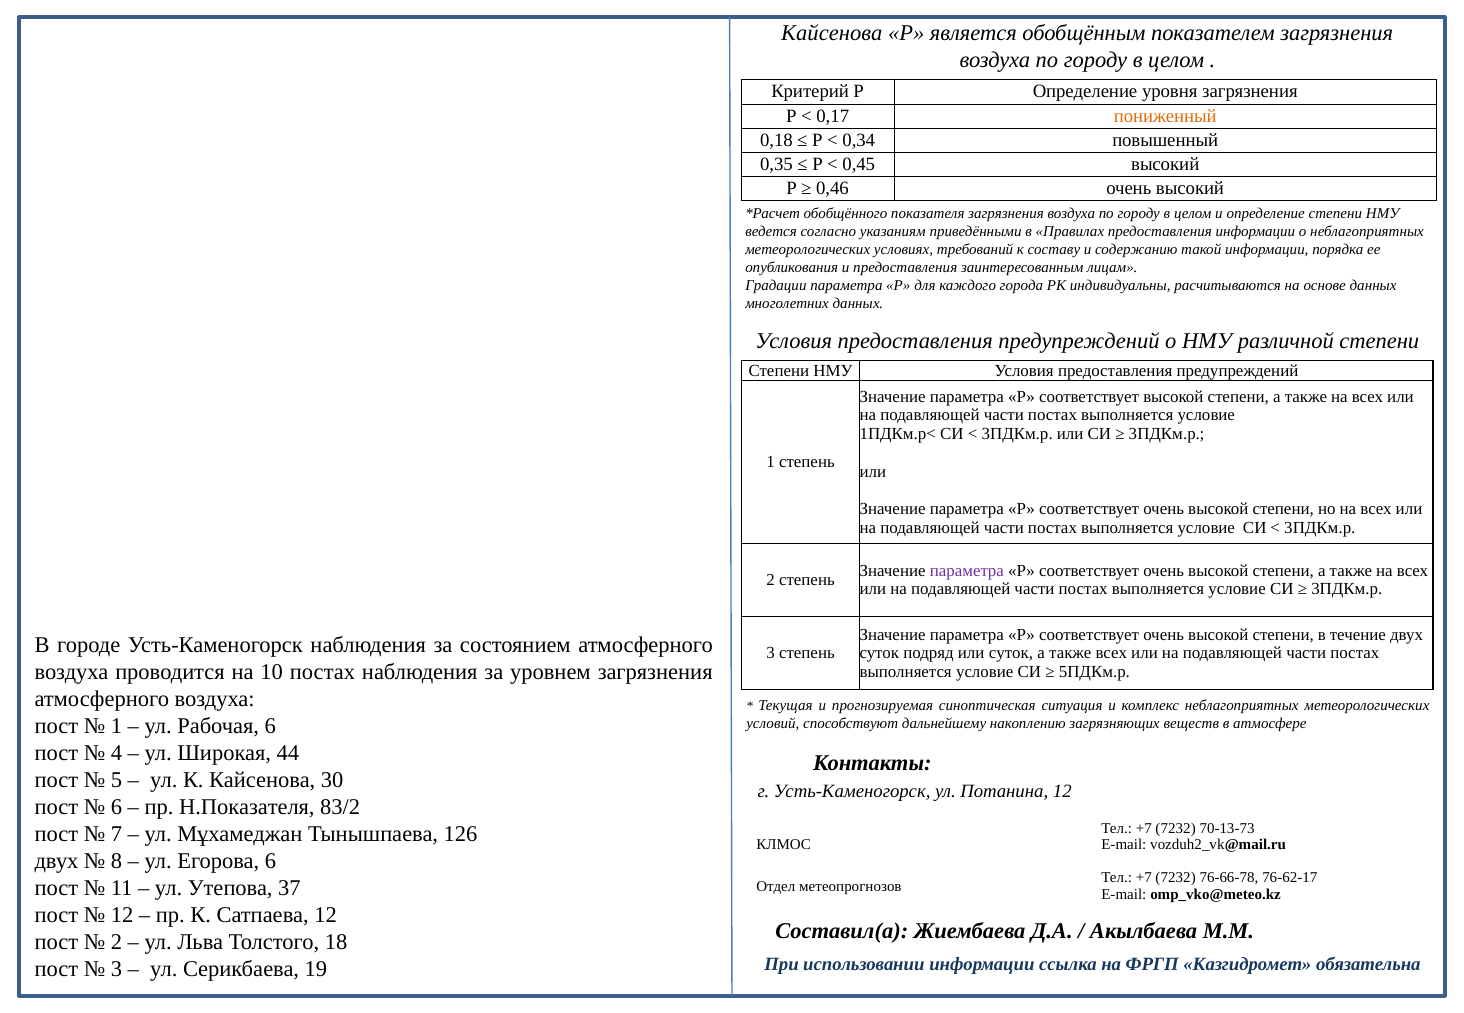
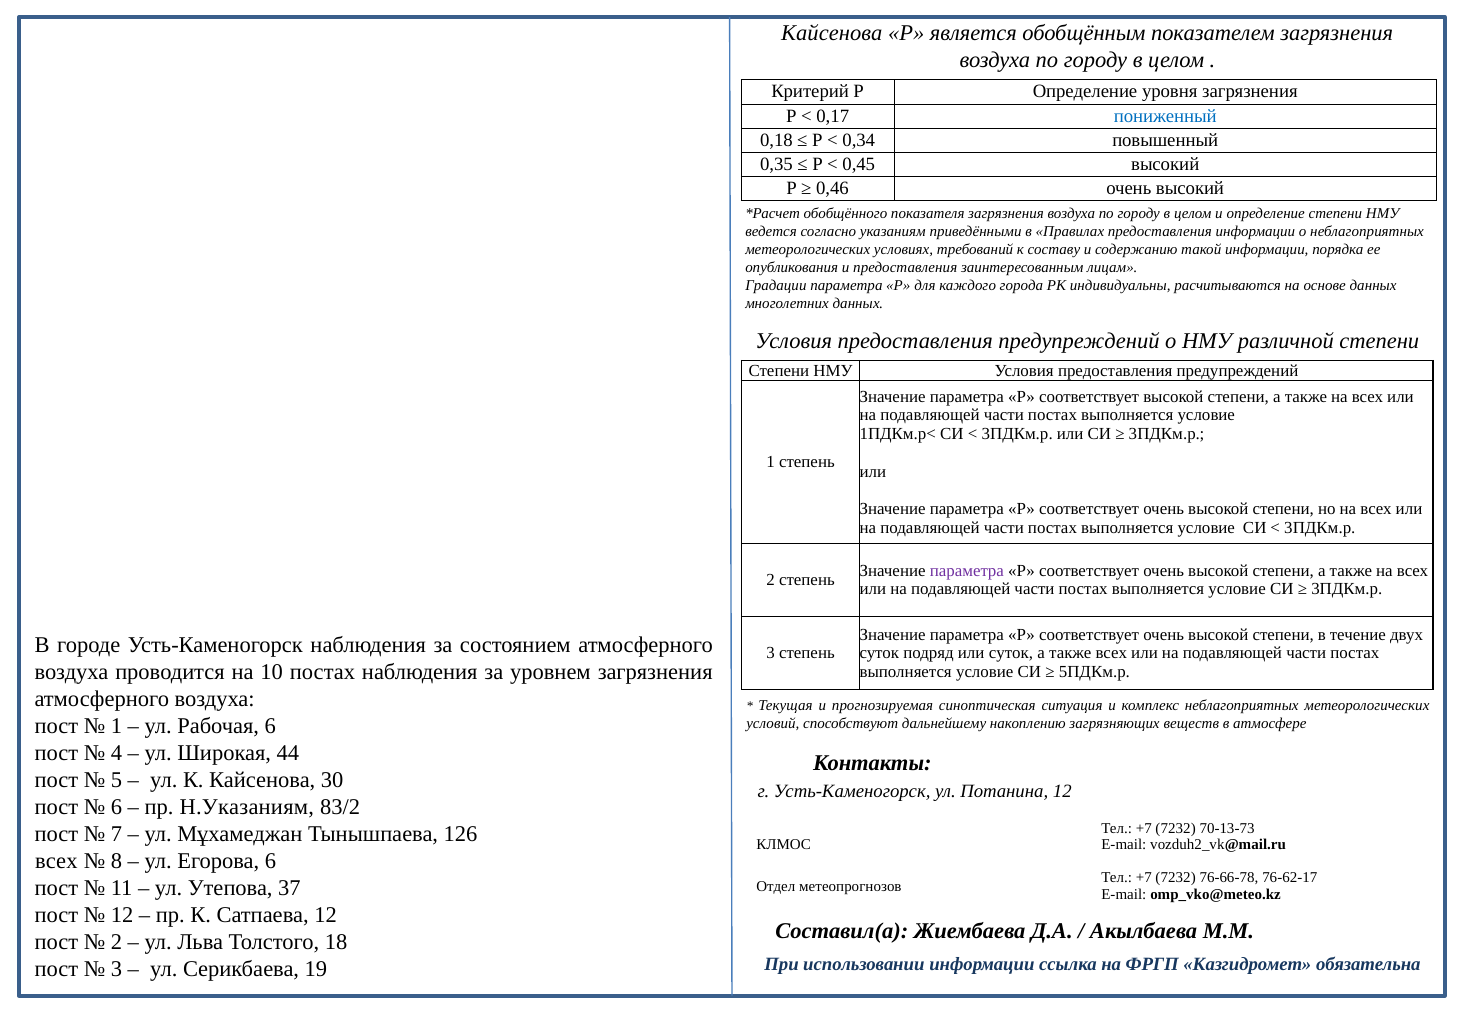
пониженный colour: orange -> blue
Н.Показателя: Н.Показателя -> Н.Указаниям
двух at (57, 862): двух -> всех
